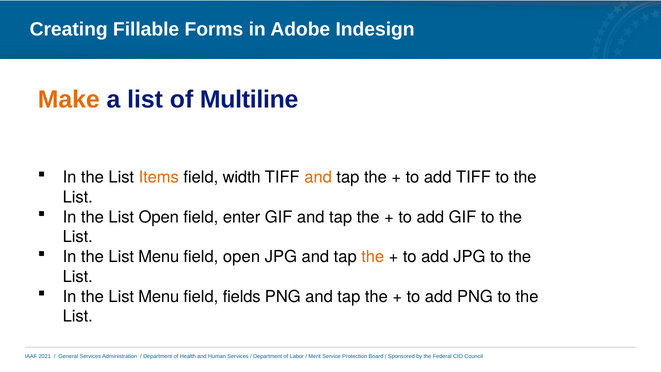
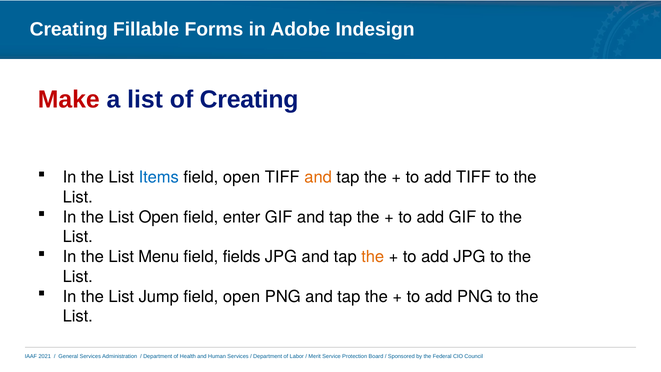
Make colour: orange -> red
of Multiline: Multiline -> Creating
Items colour: orange -> blue
width at (242, 177): width -> open
field open: open -> fields
Menu at (159, 296): Menu -> Jump
fields at (242, 296): fields -> open
